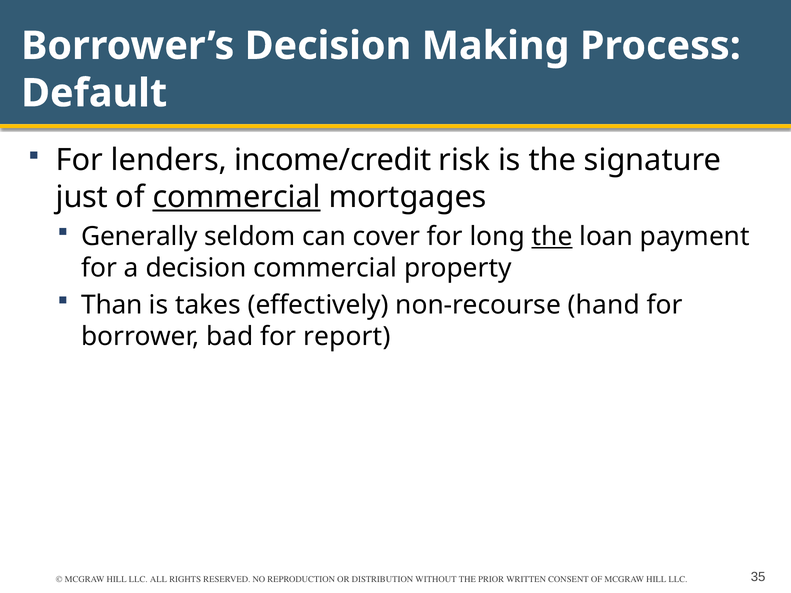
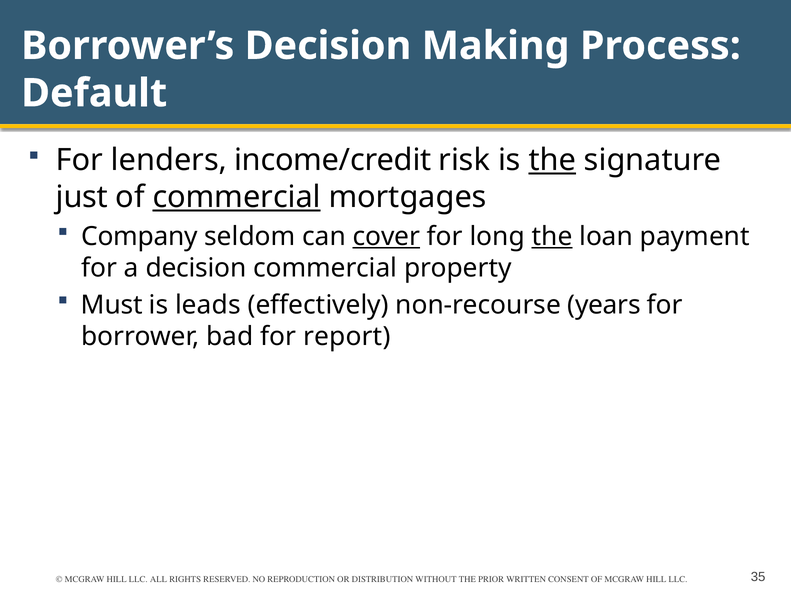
the at (552, 160) underline: none -> present
Generally: Generally -> Company
cover underline: none -> present
Than: Than -> Must
takes: takes -> leads
hand: hand -> years
